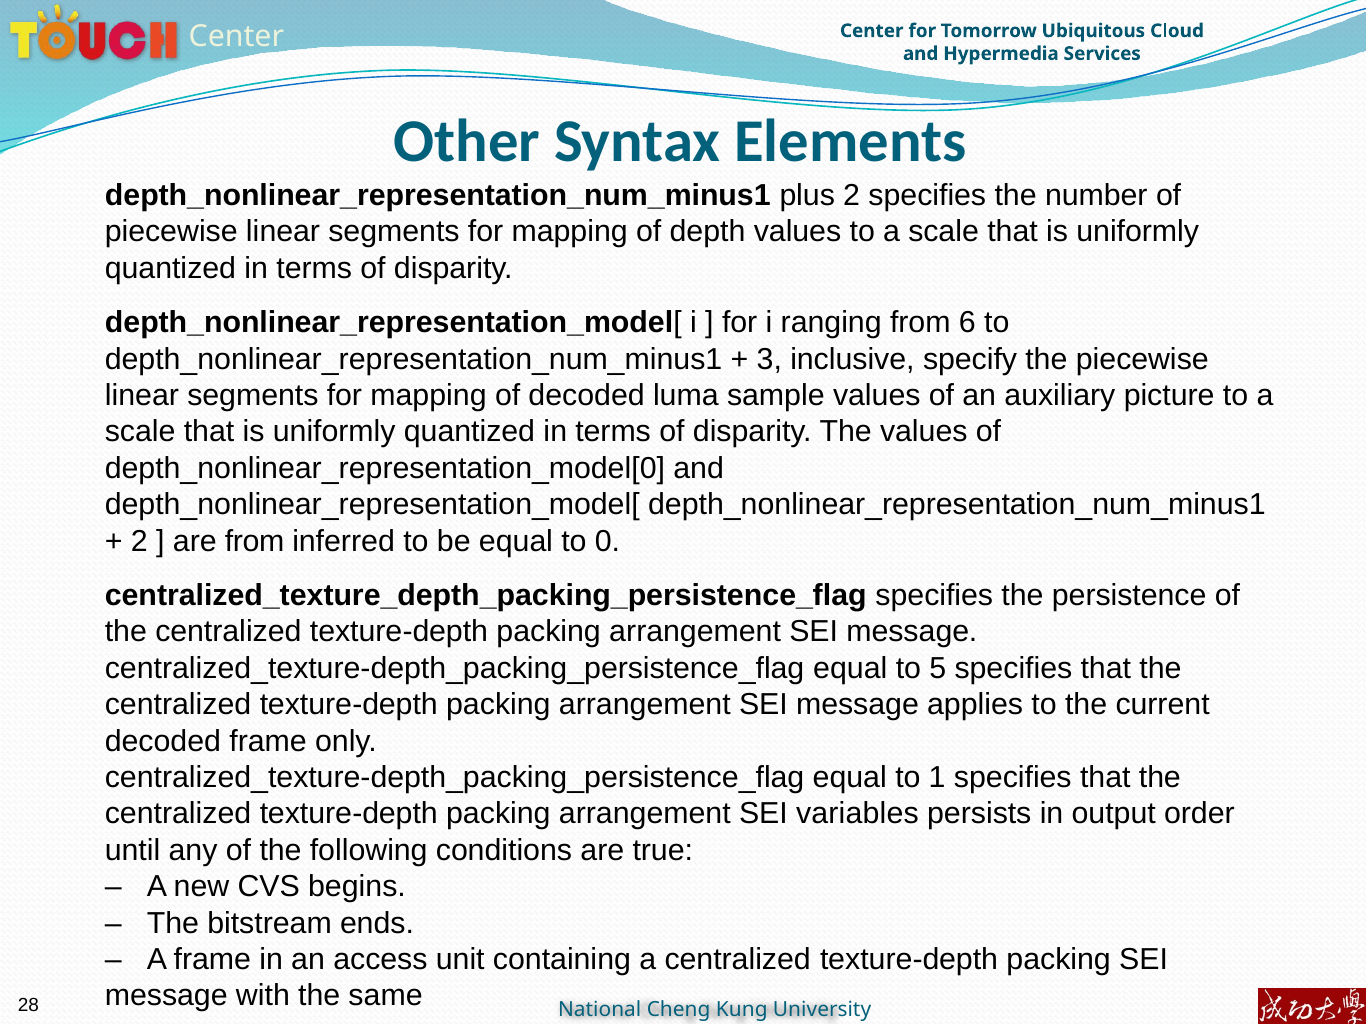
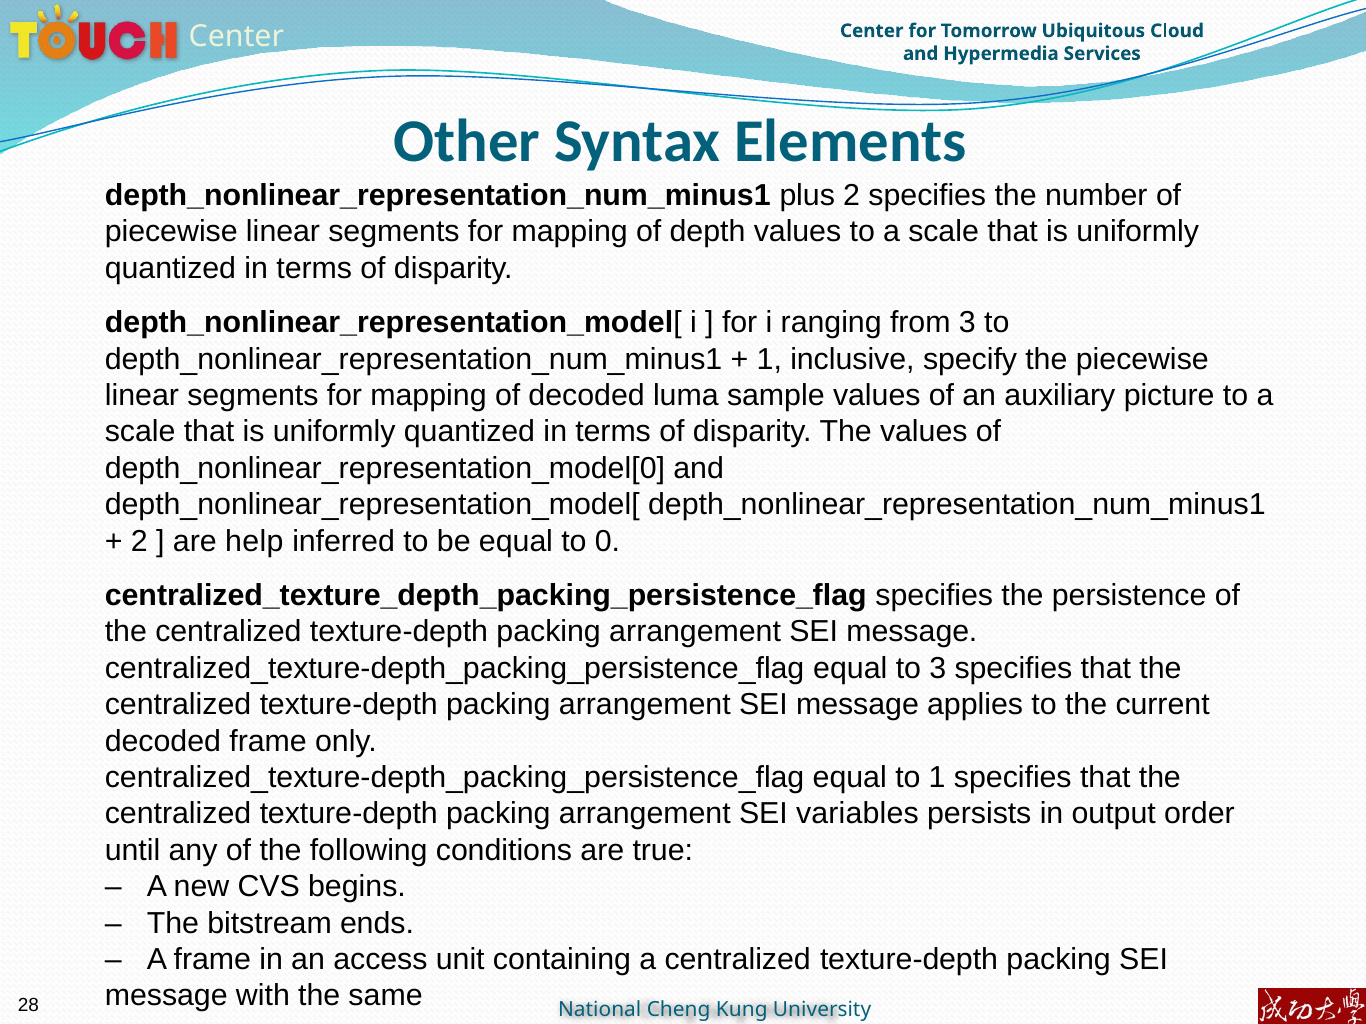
from 6: 6 -> 3
3 at (769, 359): 3 -> 1
are from: from -> help
to 5: 5 -> 3
